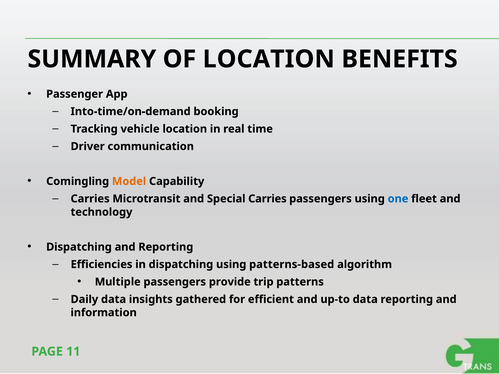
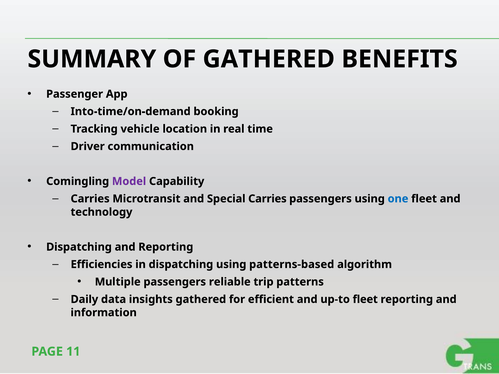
OF LOCATION: LOCATION -> GATHERED
Model colour: orange -> purple
provide: provide -> reliable
up-to data: data -> fleet
